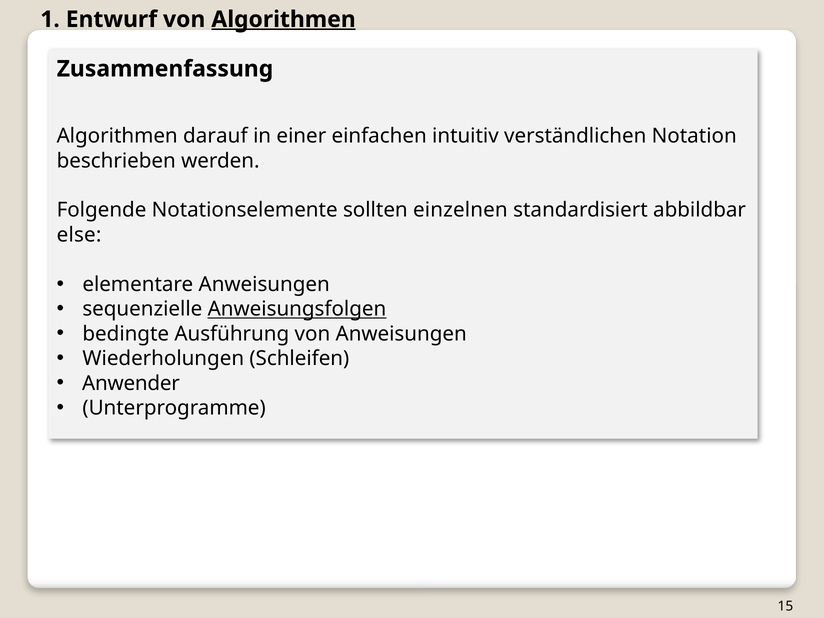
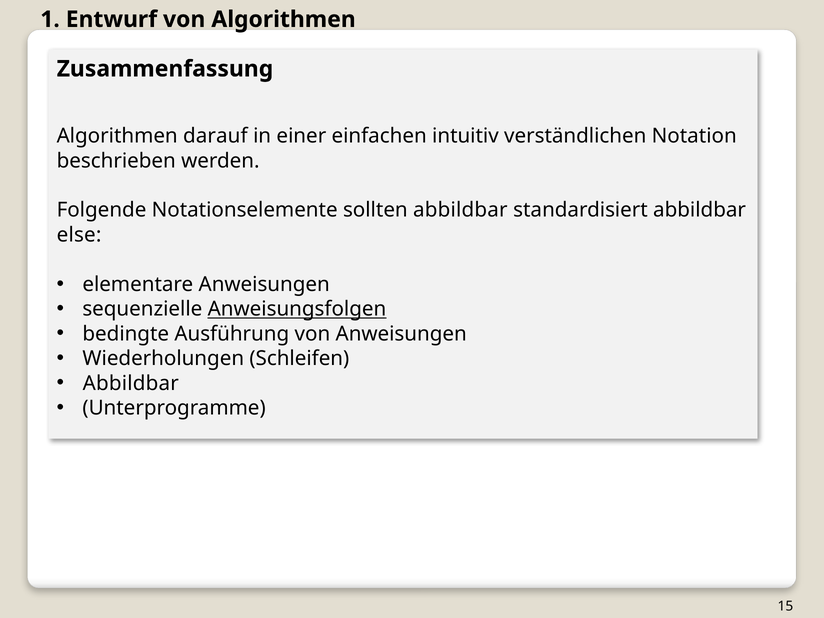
Algorithmen at (284, 19) underline: present -> none
sollten einzelnen: einzelnen -> abbildbar
Anwender at (131, 383): Anwender -> Abbildbar
